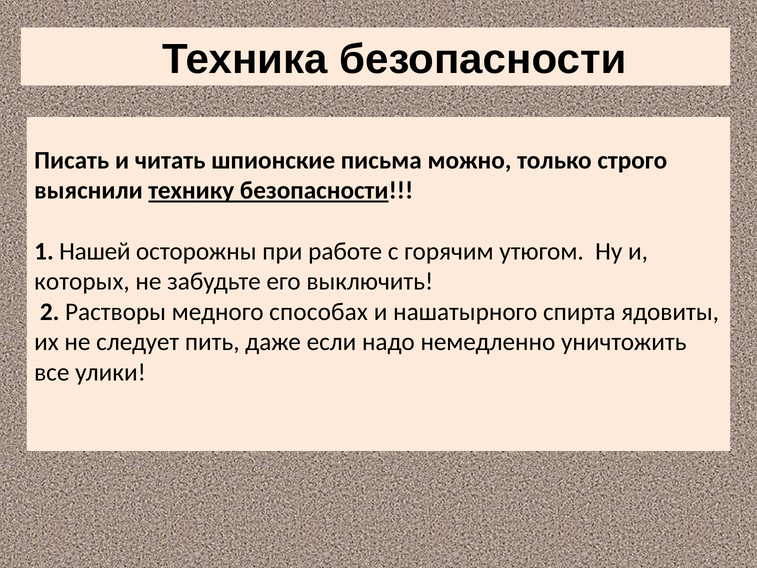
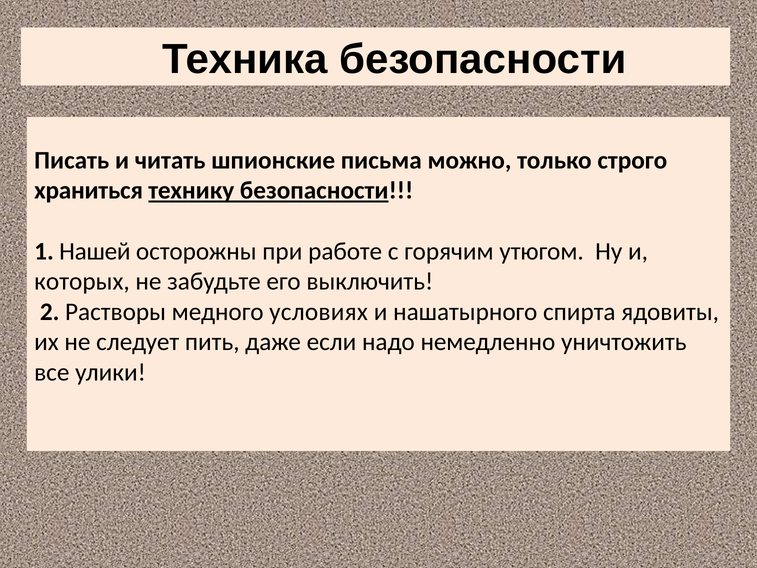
выяснили: выяснили -> храниться
способах: способах -> условиях
